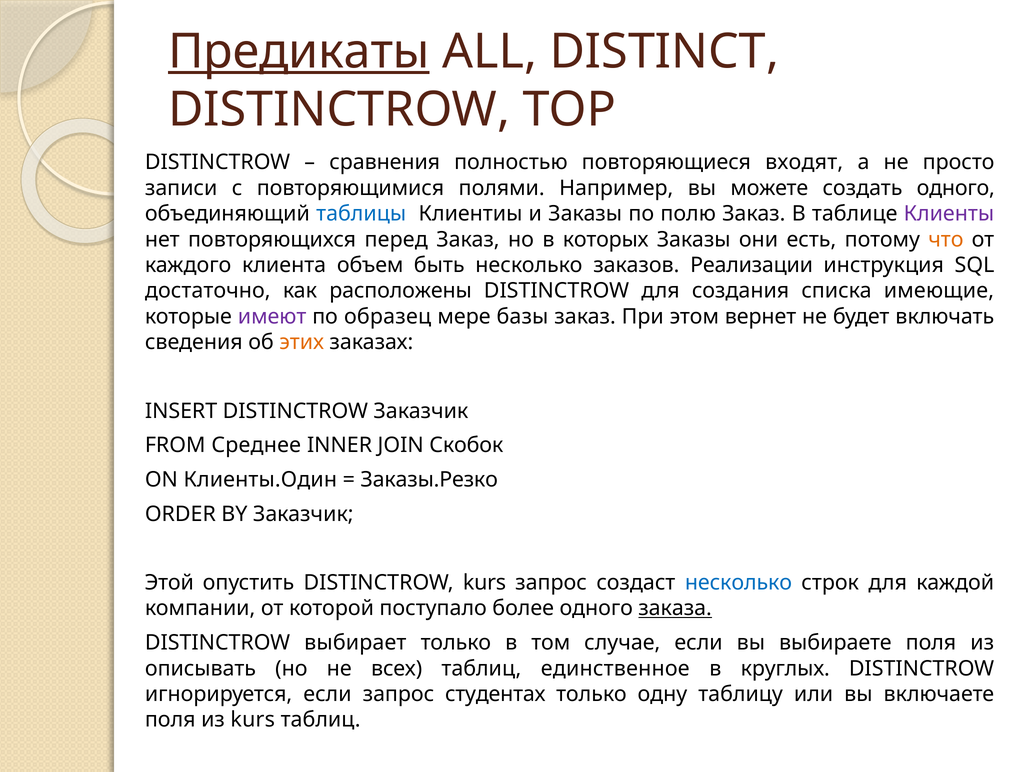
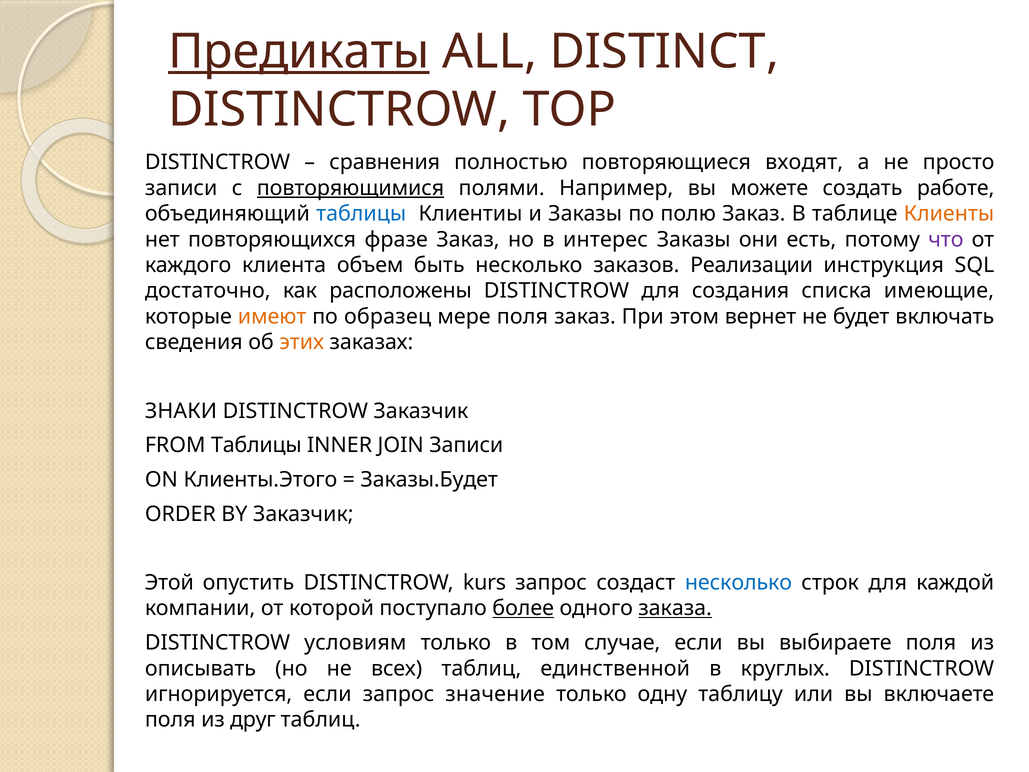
повторяющимися underline: none -> present
создать одного: одного -> работе
Клиенты colour: purple -> orange
перед: перед -> фразе
которых: которых -> интерес
что colour: orange -> purple
имеют colour: purple -> orange
мере базы: базы -> поля
INSERT: INSERT -> ЗНАКИ
FROM Среднее: Среднее -> Таблицы
JOIN Скобок: Скобок -> Записи
Клиенты.Один: Клиенты.Один -> Клиенты.Этого
Заказы.Резко: Заказы.Резко -> Заказы.Будет
более underline: none -> present
выбирает: выбирает -> условиям
единственное: единственное -> единственной
студентах: студентах -> значение
из kurs: kurs -> друг
